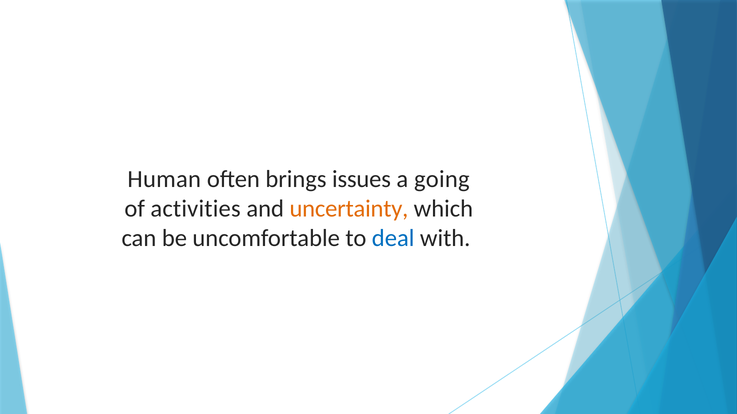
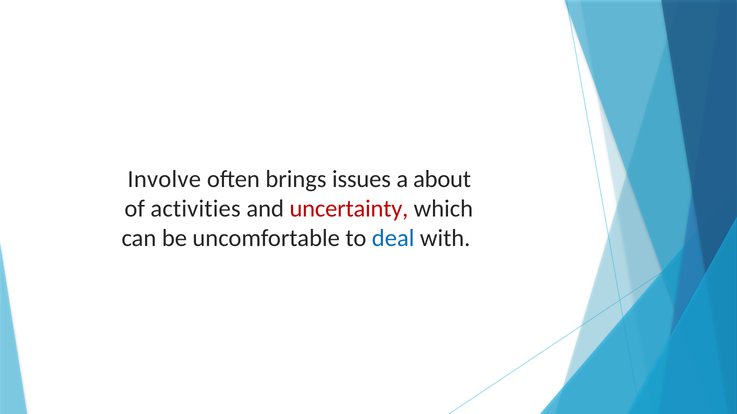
Human: Human -> Involve
going: going -> about
uncertainty colour: orange -> red
